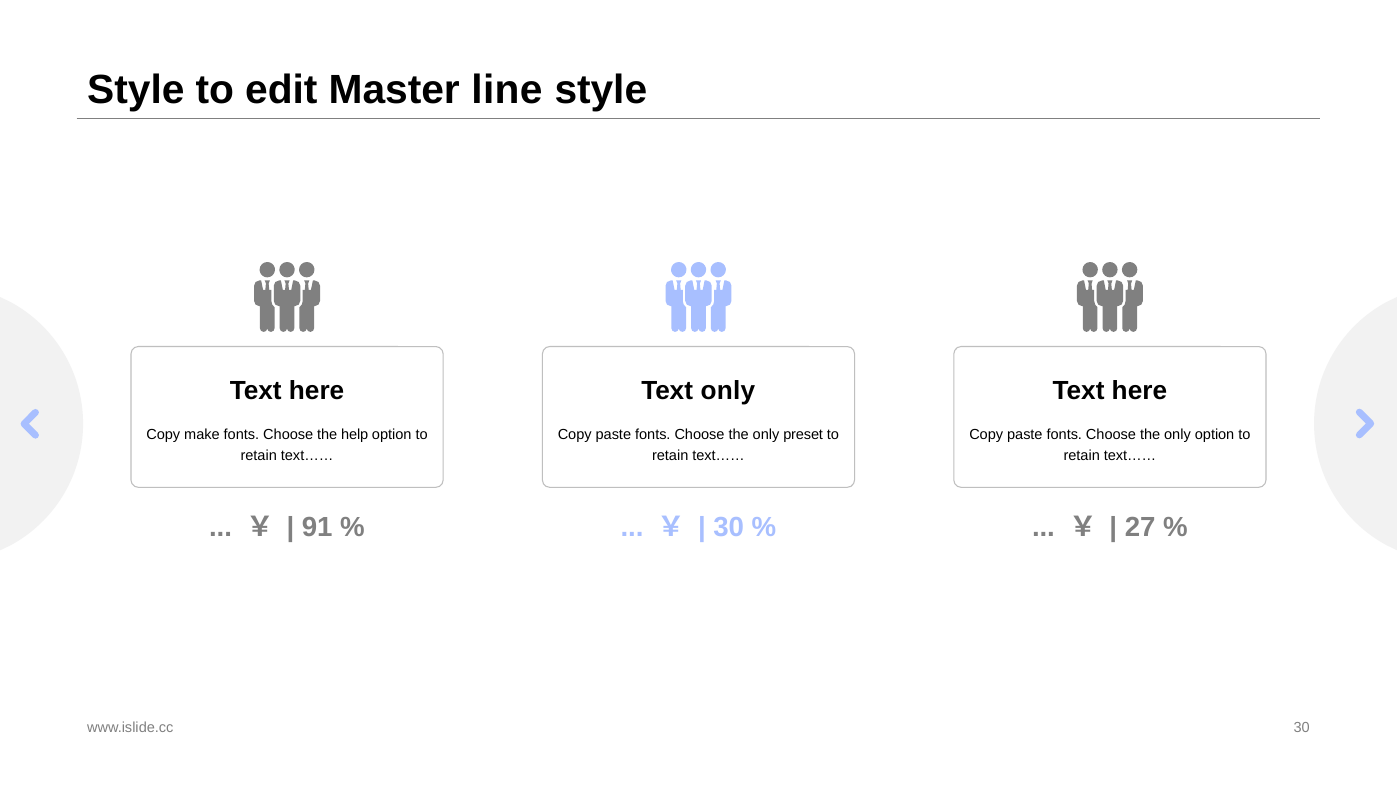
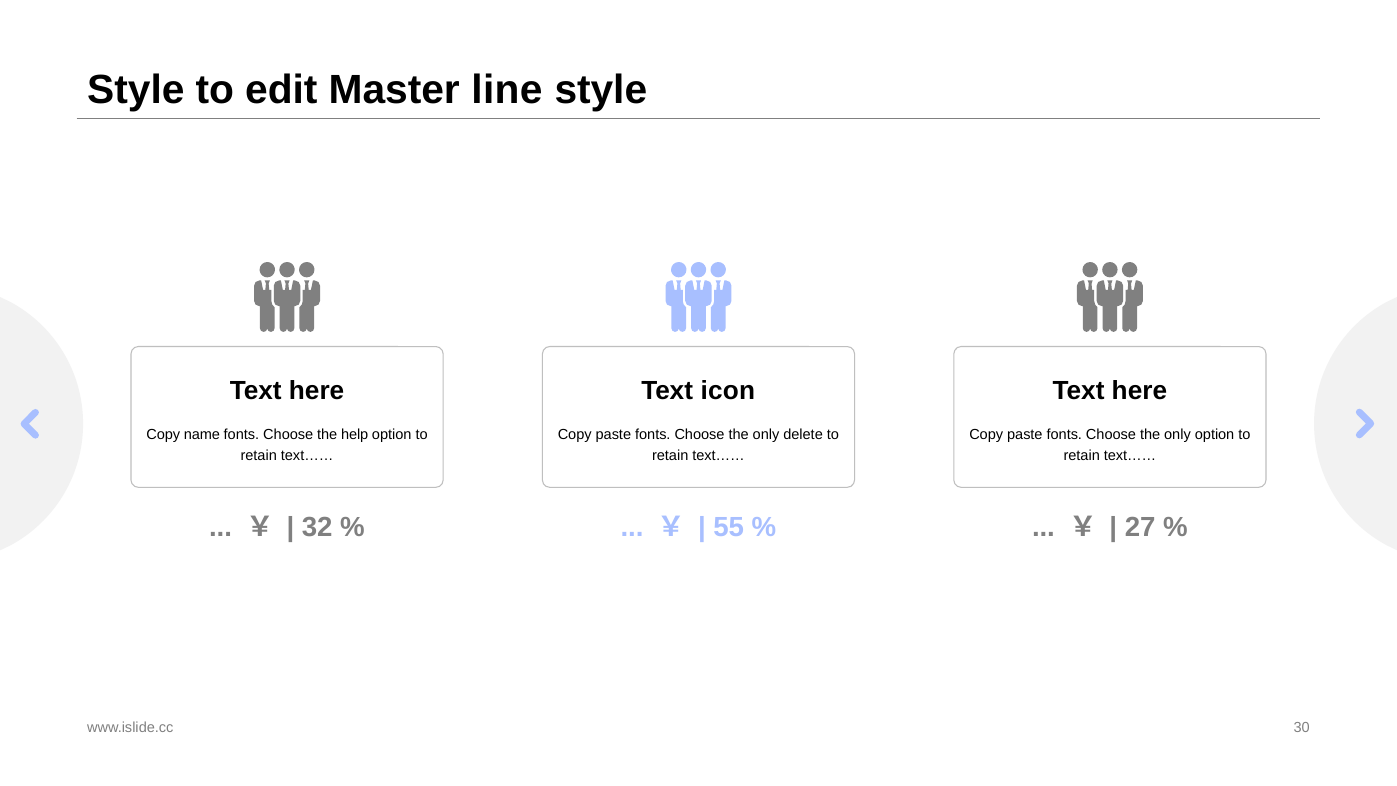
Text only: only -> icon
make: make -> name
preset: preset -> delete
91: 91 -> 32
30 at (729, 527): 30 -> 55
